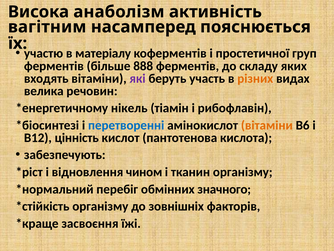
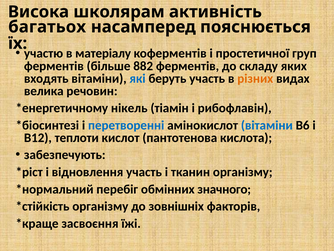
анаболізм: анаболізм -> школярам
вагітним: вагітним -> багатьох
888: 888 -> 882
які colour: purple -> blue
вітаміни at (267, 125) colour: orange -> blue
цінність: цінність -> теплоти
відновлення чином: чином -> участь
